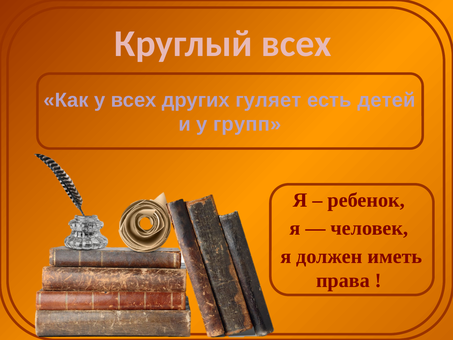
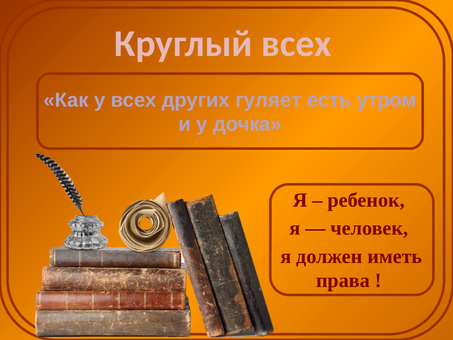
детей: детей -> утром
групп: групп -> дочка
